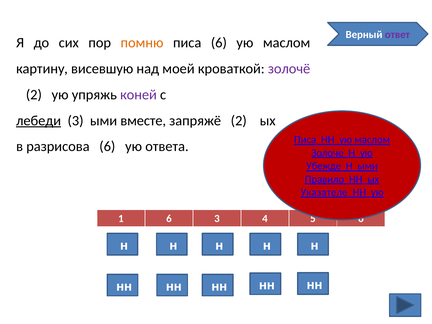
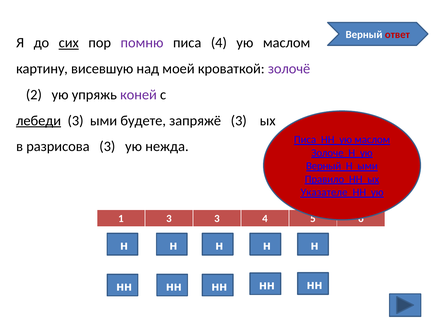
ответ colour: purple -> red
сих underline: none -> present
помню colour: orange -> purple
писа 6: 6 -> 4
вместе: вместе -> будете
запряжё 2: 2 -> 3
разрисова 6: 6 -> 3
ответа: ответа -> нежда
Убежде at (324, 166): Убежде -> Верный
1 6: 6 -> 3
